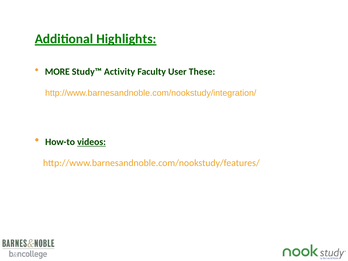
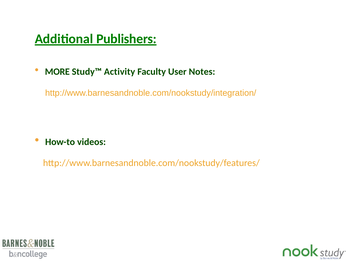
Highlights: Highlights -> Publishers
These: These -> Notes
videos underline: present -> none
